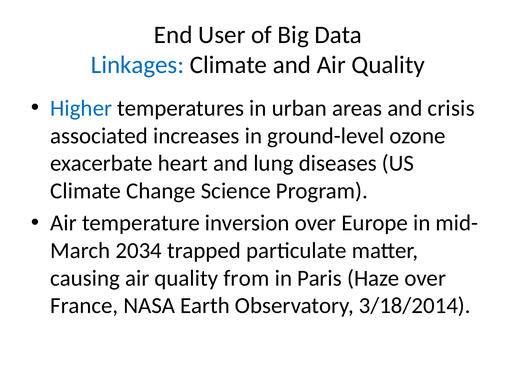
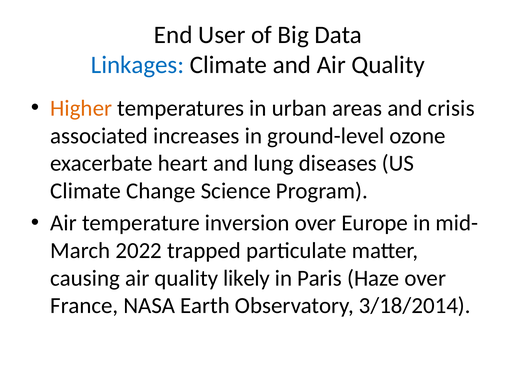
Higher colour: blue -> orange
2034: 2034 -> 2022
from: from -> likely
